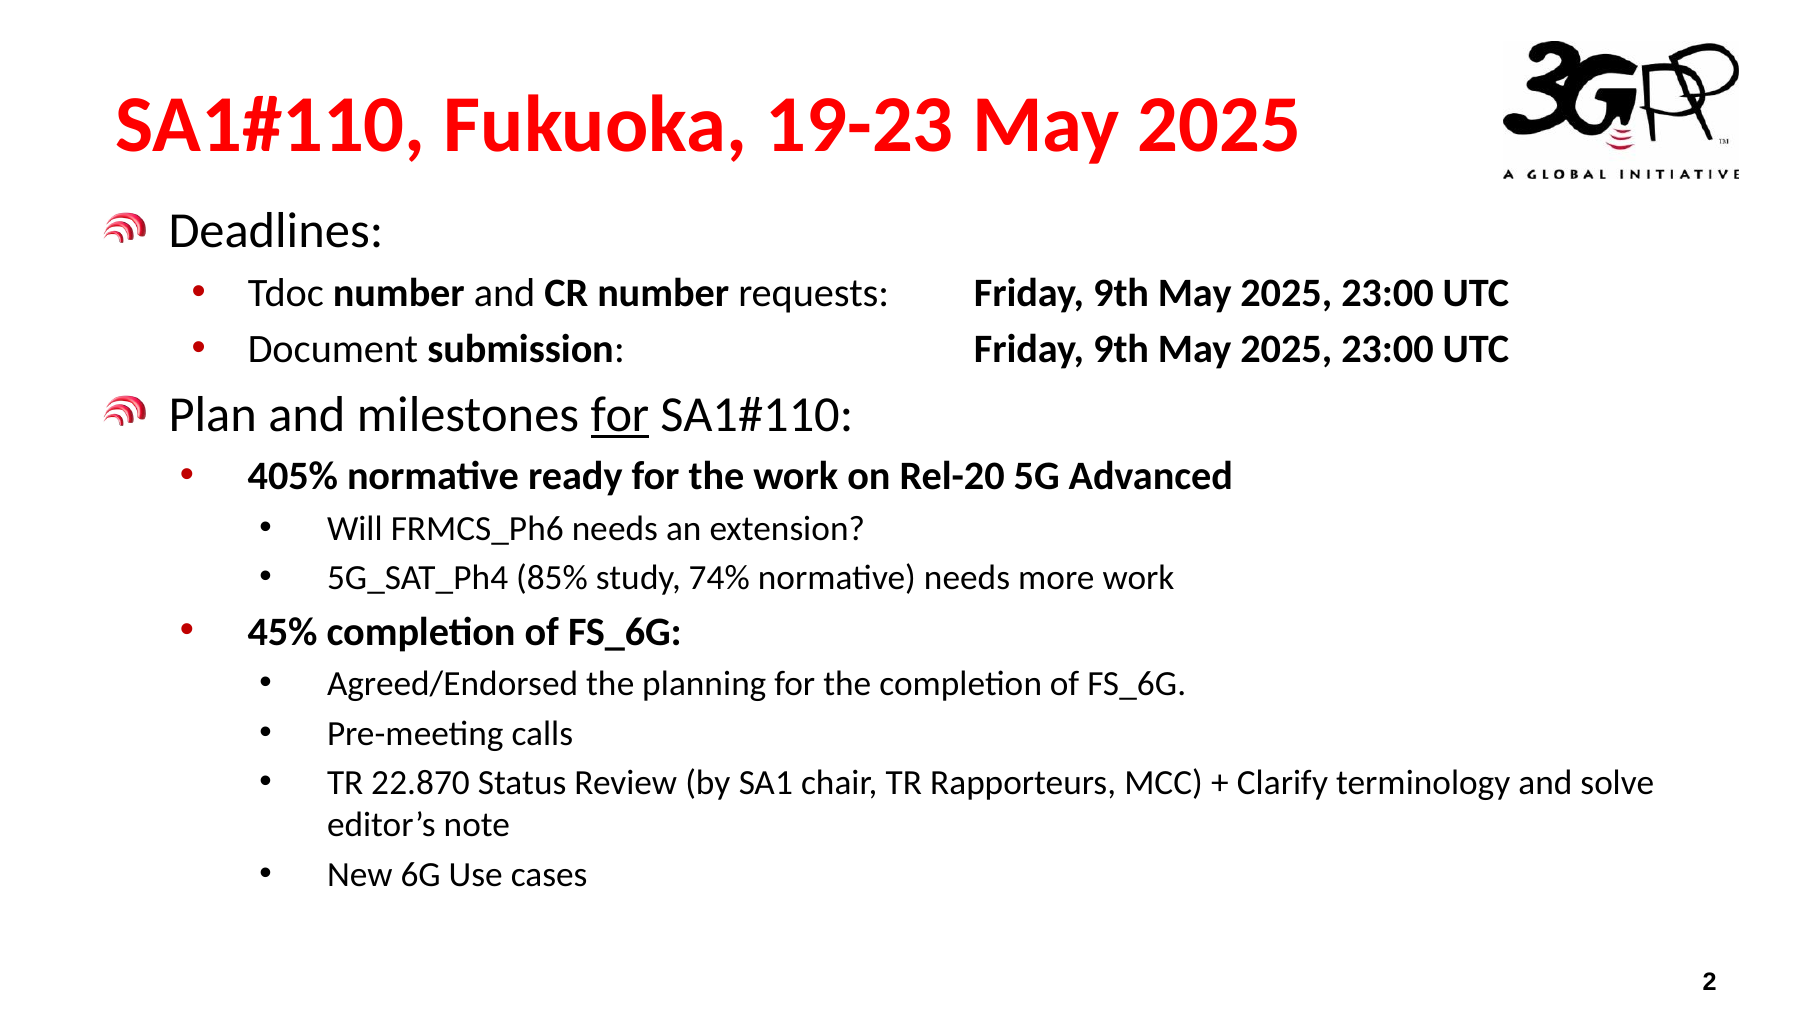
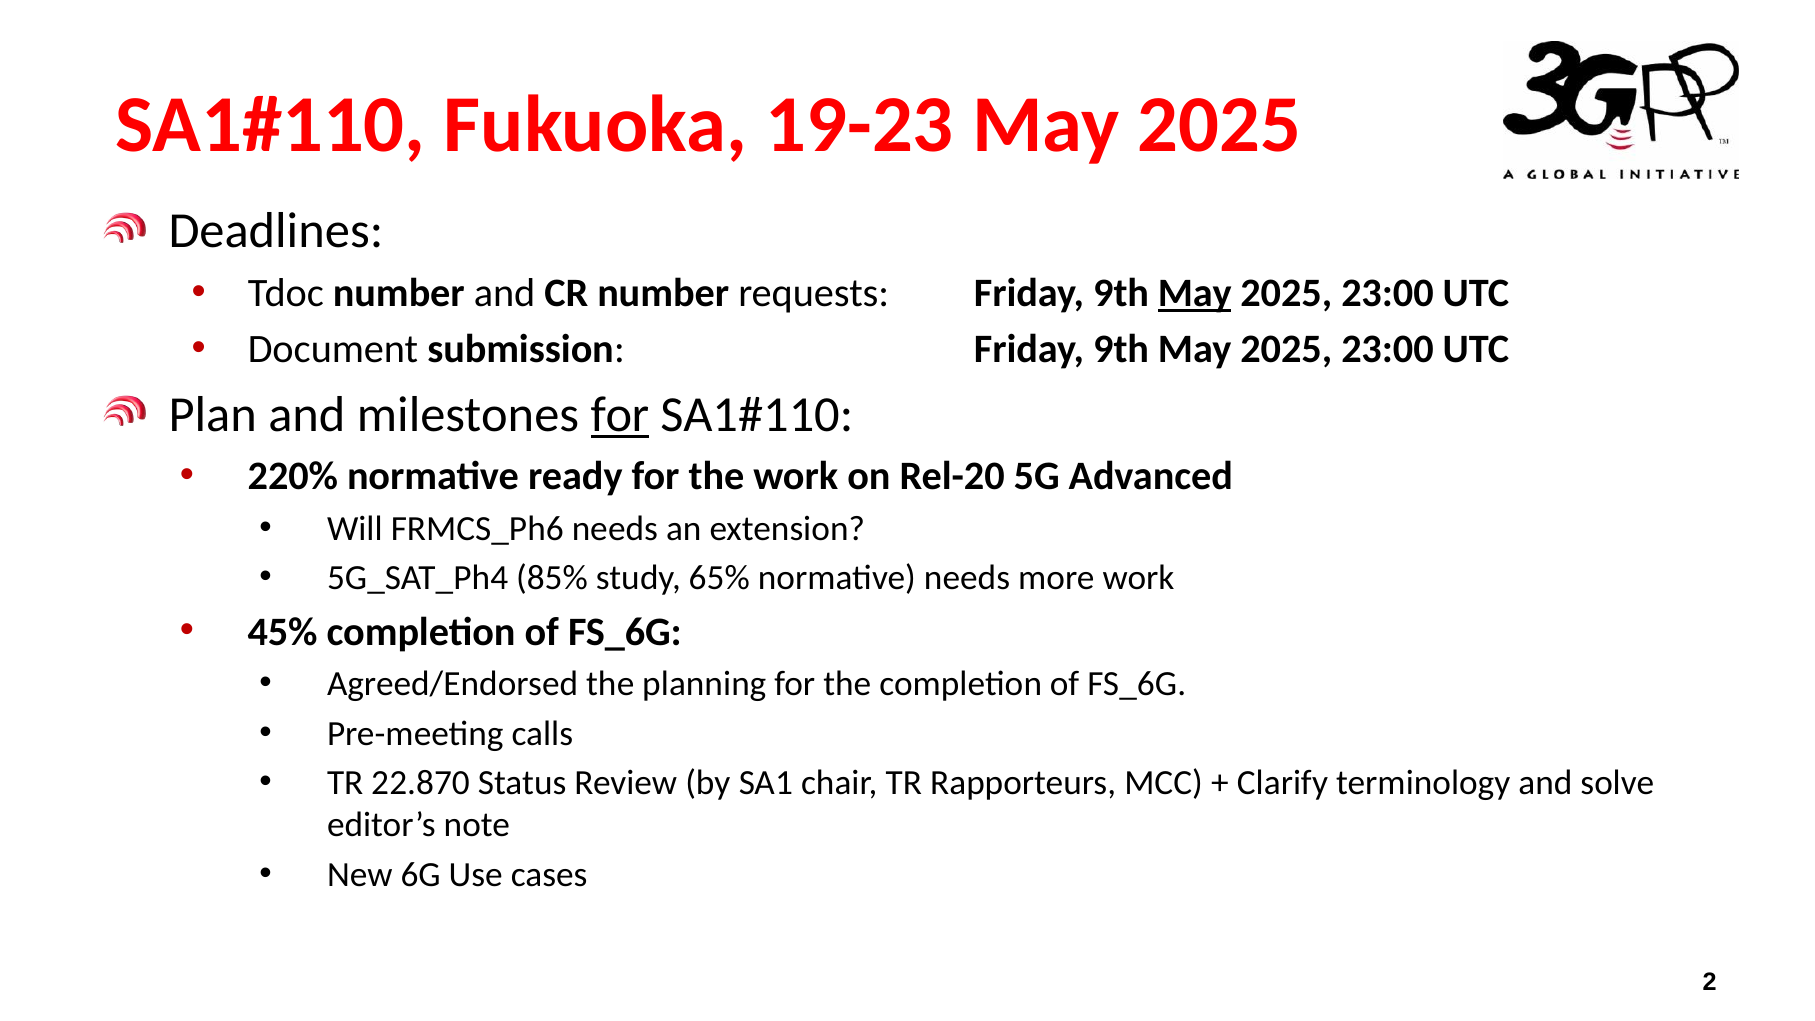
May at (1195, 293) underline: none -> present
405%: 405% -> 220%
74%: 74% -> 65%
